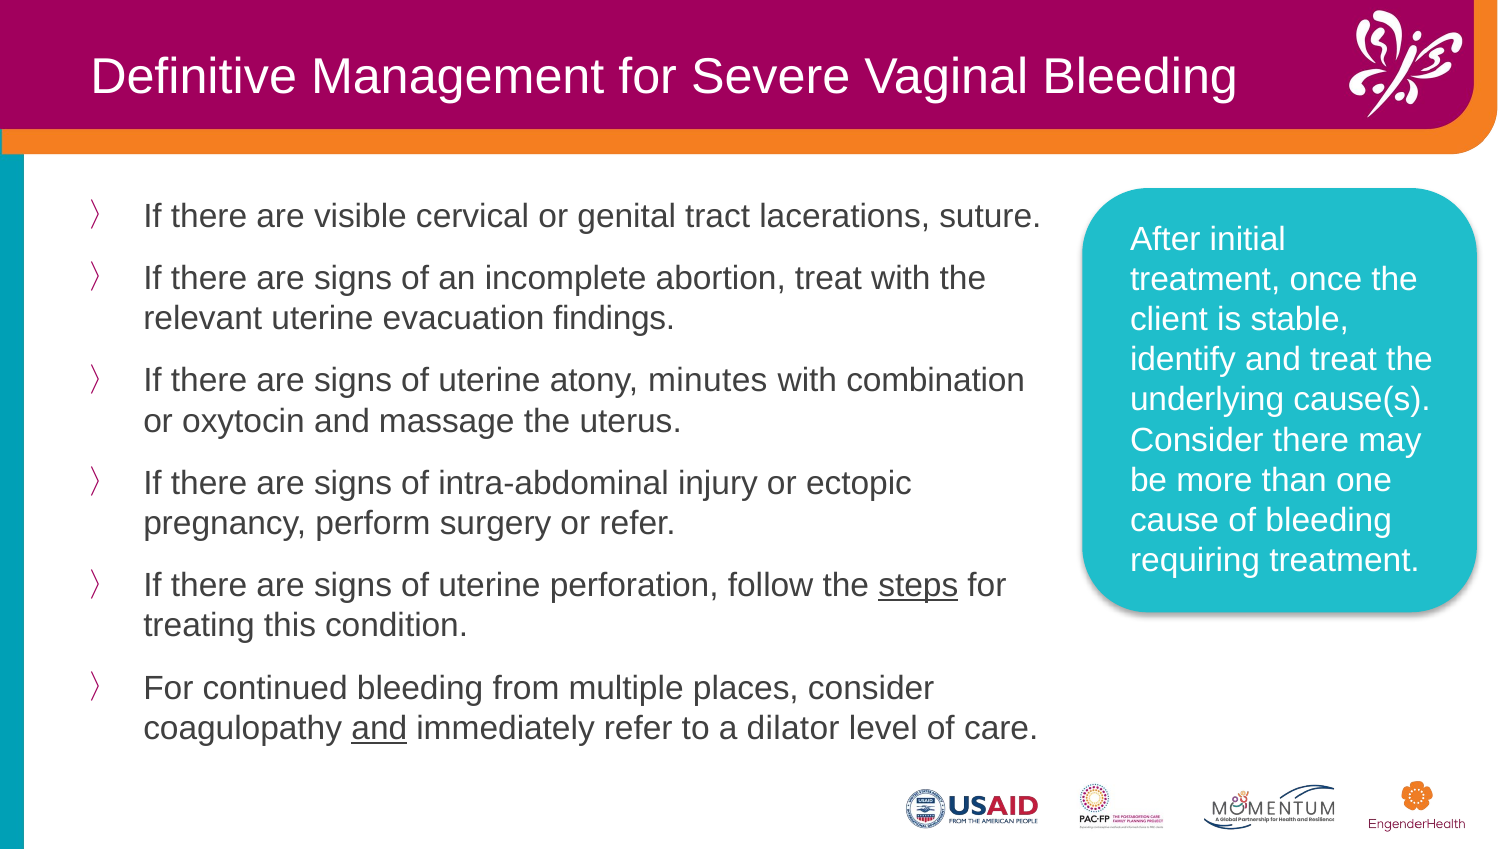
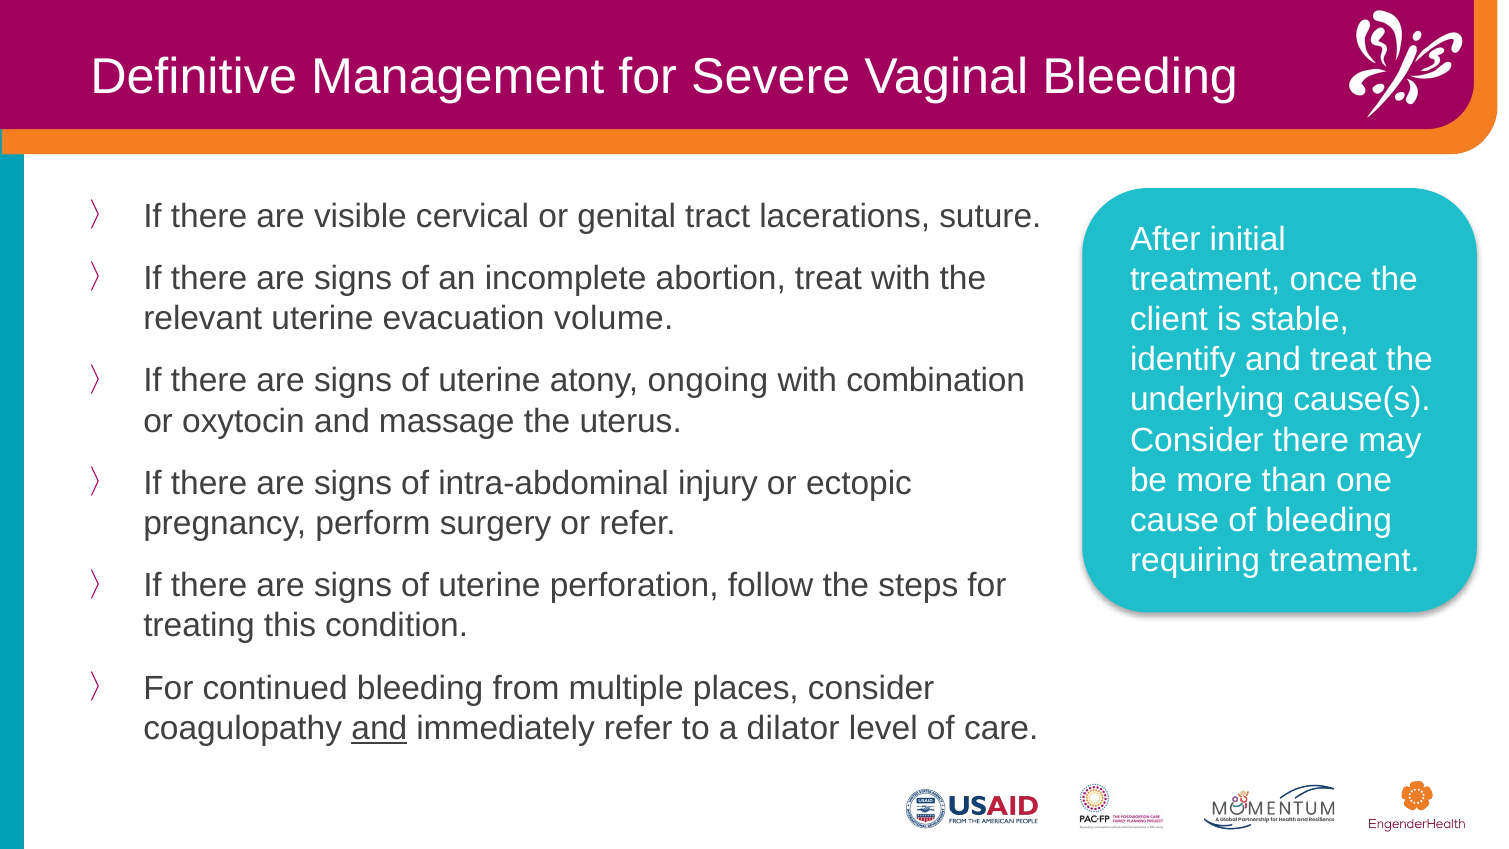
findings: findings -> volume
minutes: minutes -> ongoing
steps underline: present -> none
